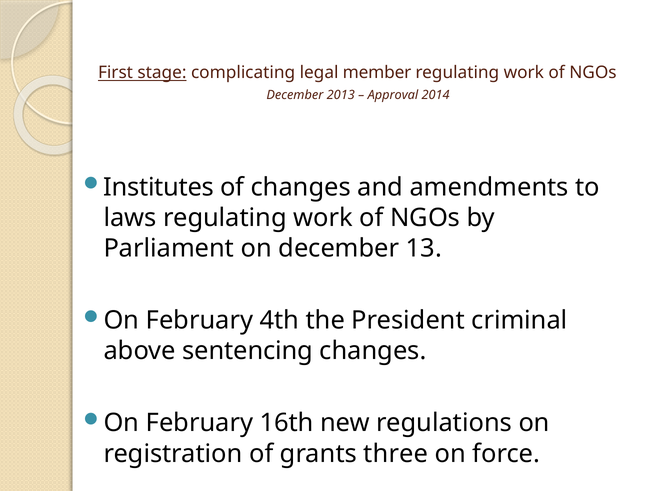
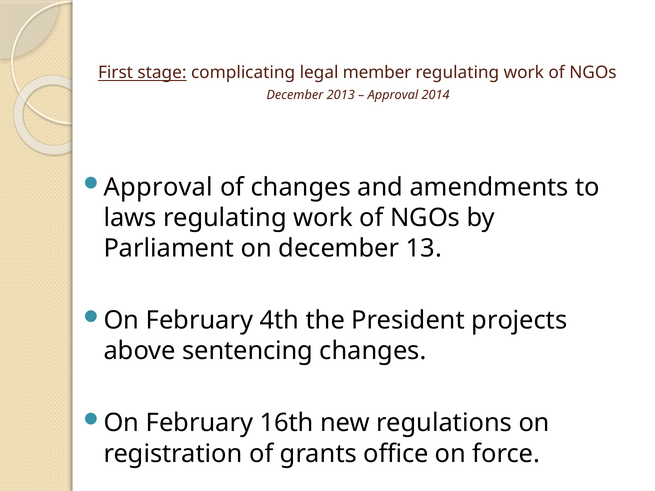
Institutes at (159, 187): Institutes -> Approval
criminal: criminal -> projects
three: three -> office
